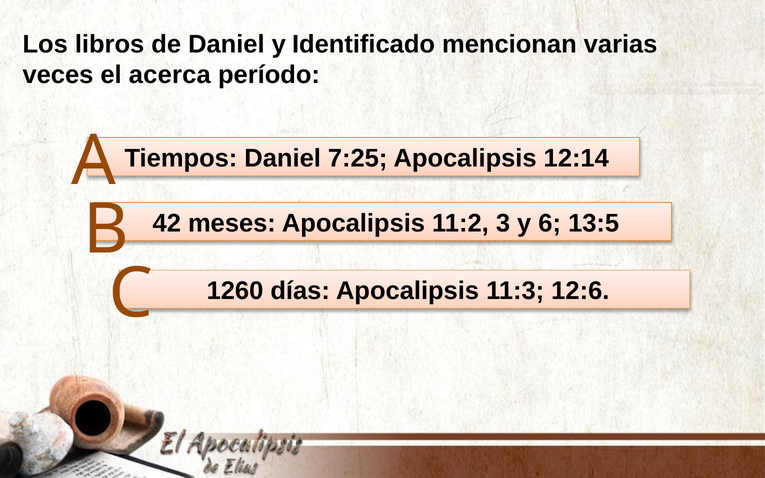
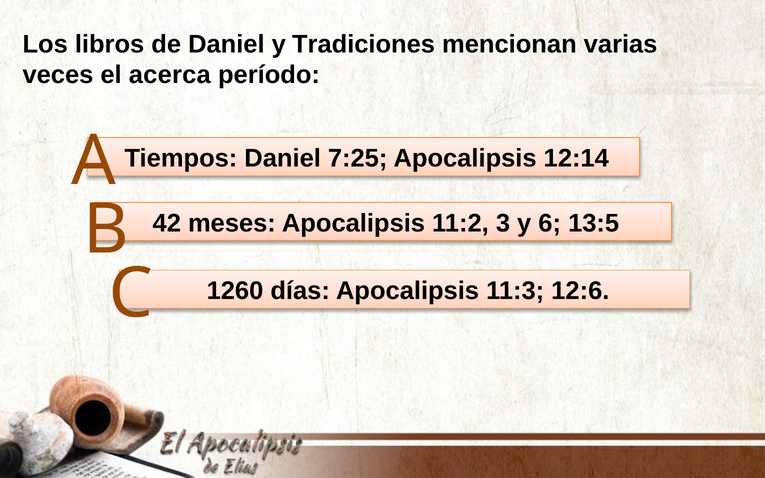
Identificado: Identificado -> Tradiciones
